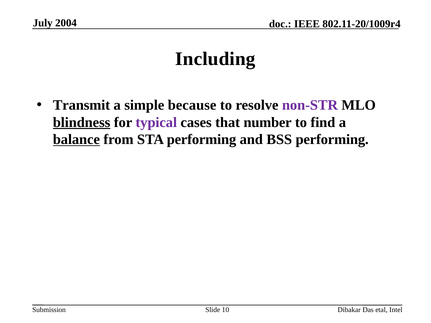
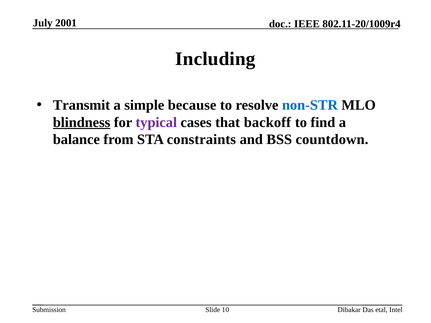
2004: 2004 -> 2001
non-STR colour: purple -> blue
number: number -> backoff
balance underline: present -> none
STA performing: performing -> constraints
BSS performing: performing -> countdown
